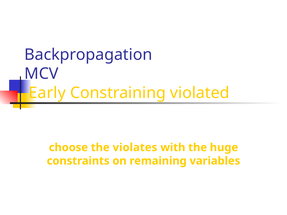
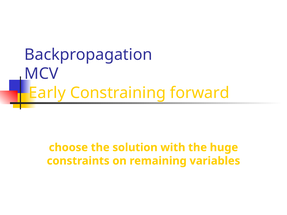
violated: violated -> forward
violates: violates -> solution
